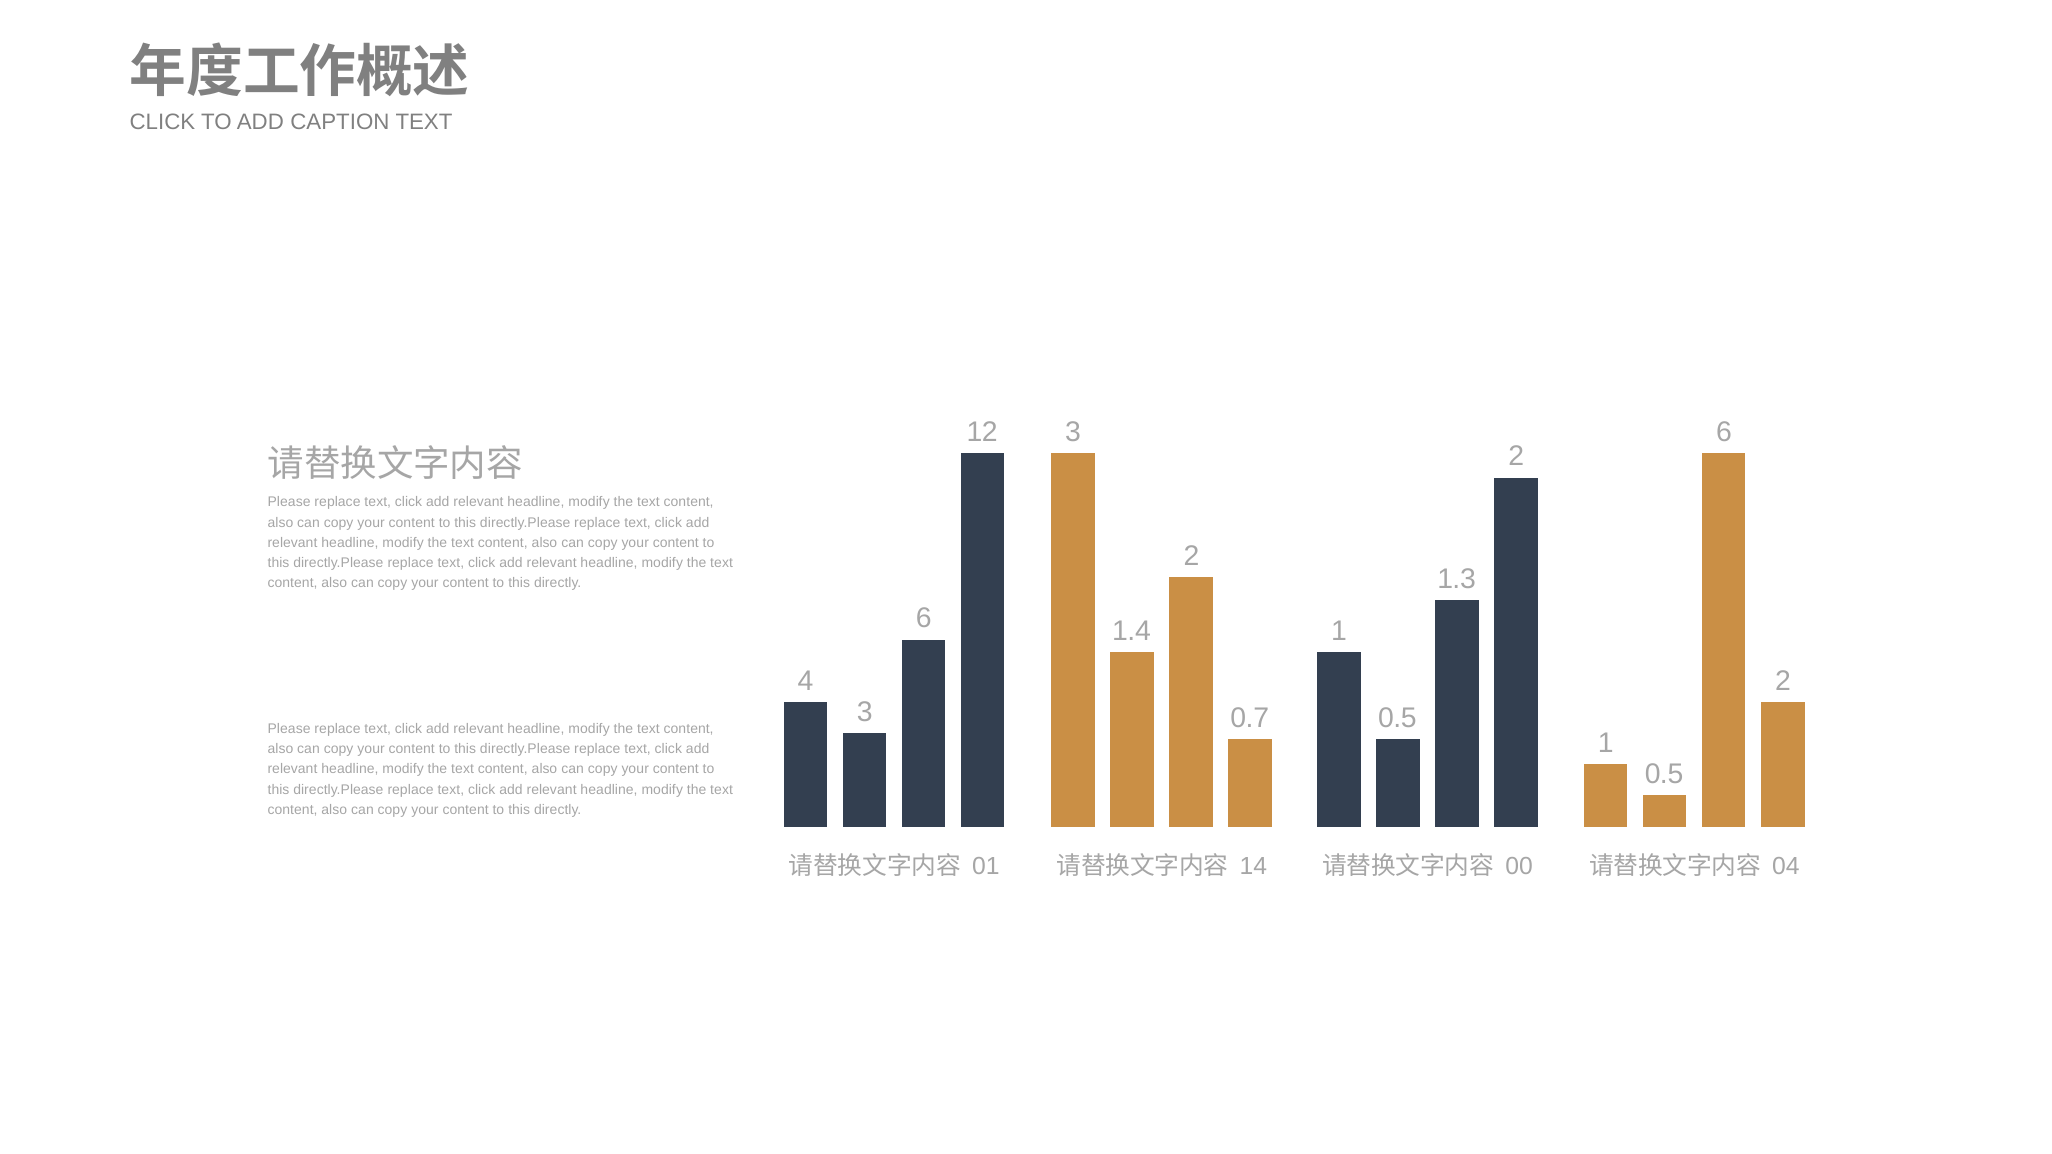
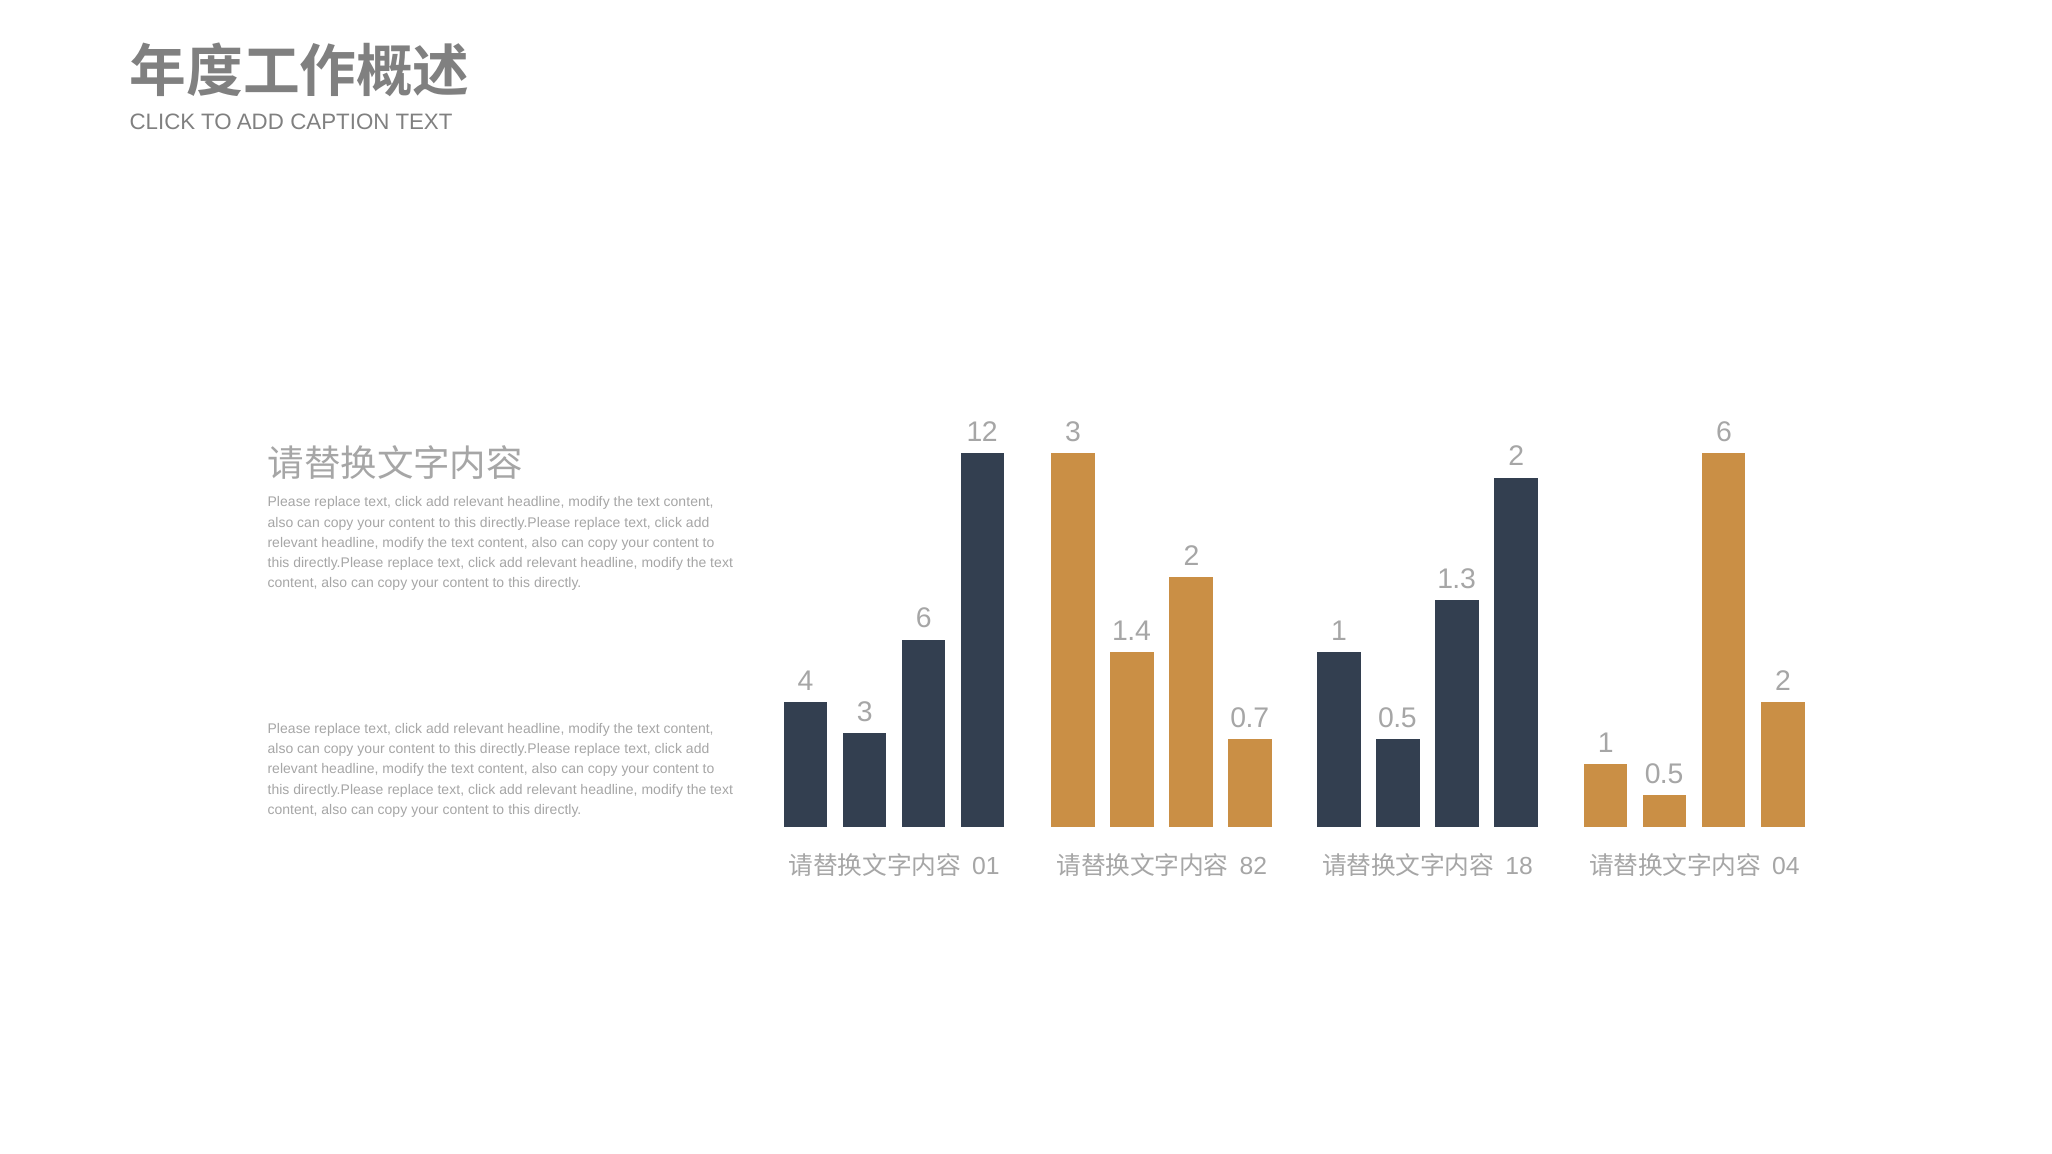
14: 14 -> 82
00: 00 -> 18
